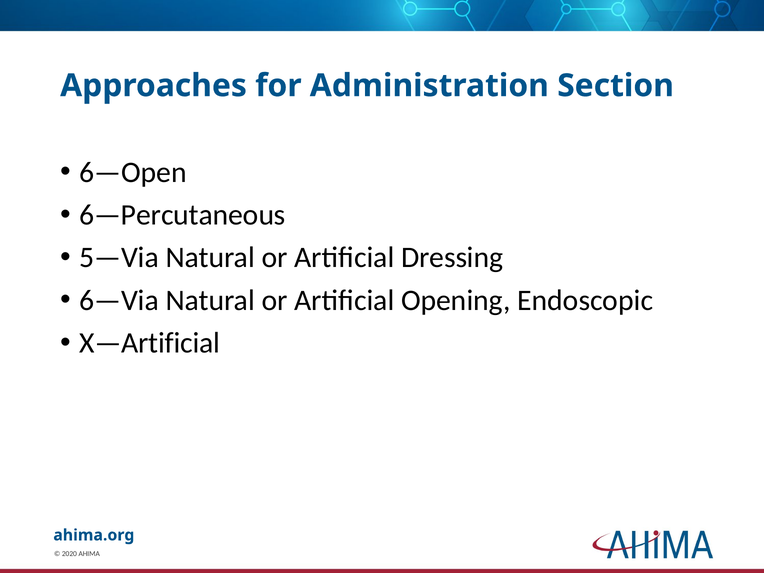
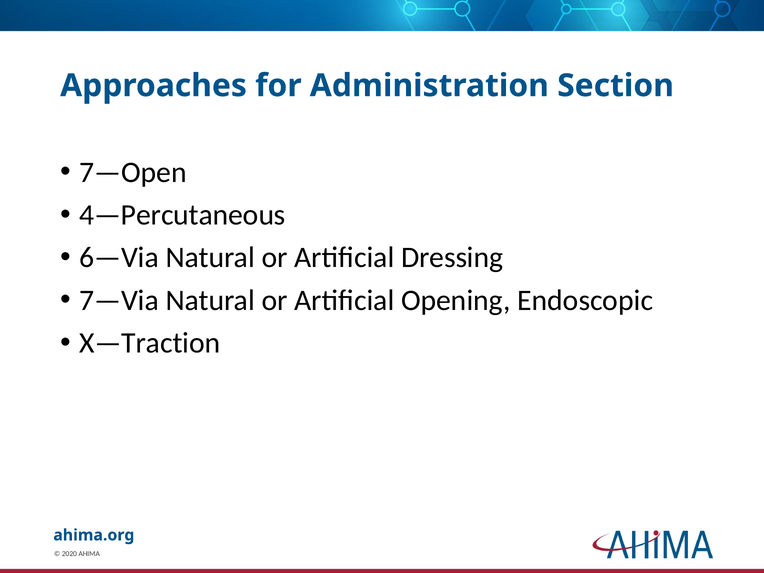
6—Open: 6—Open -> 7—Open
6—Percutaneous: 6—Percutaneous -> 4—Percutaneous
5—Via: 5—Via -> 6—Via
6—Via: 6—Via -> 7—Via
X—Artificial: X—Artificial -> X—Traction
